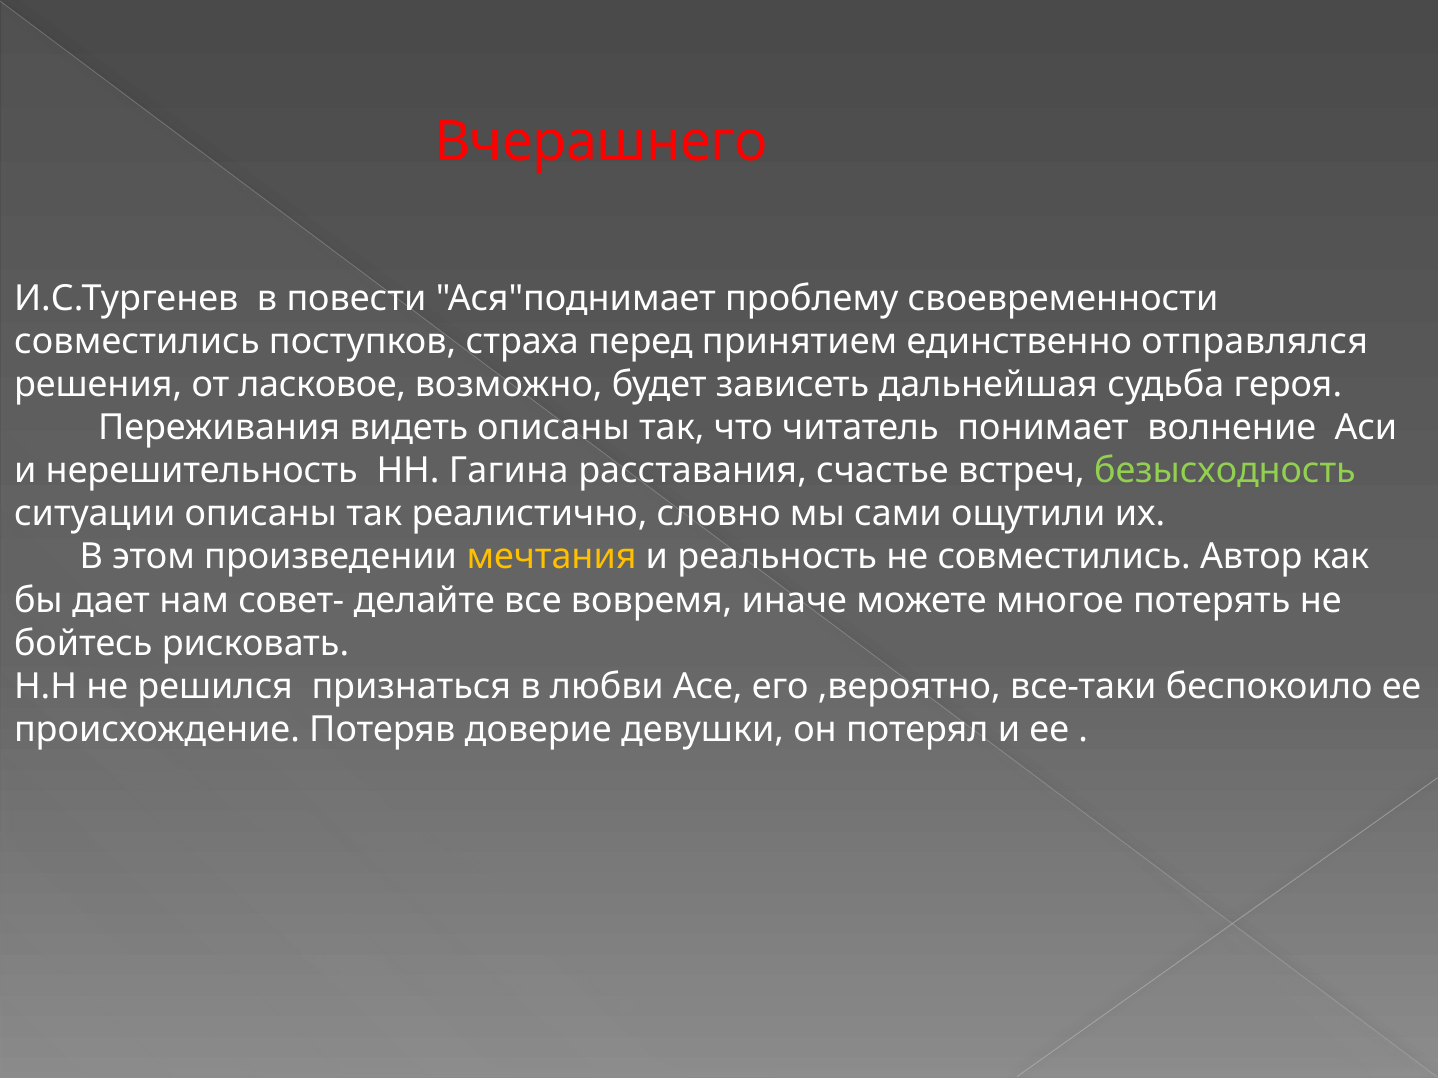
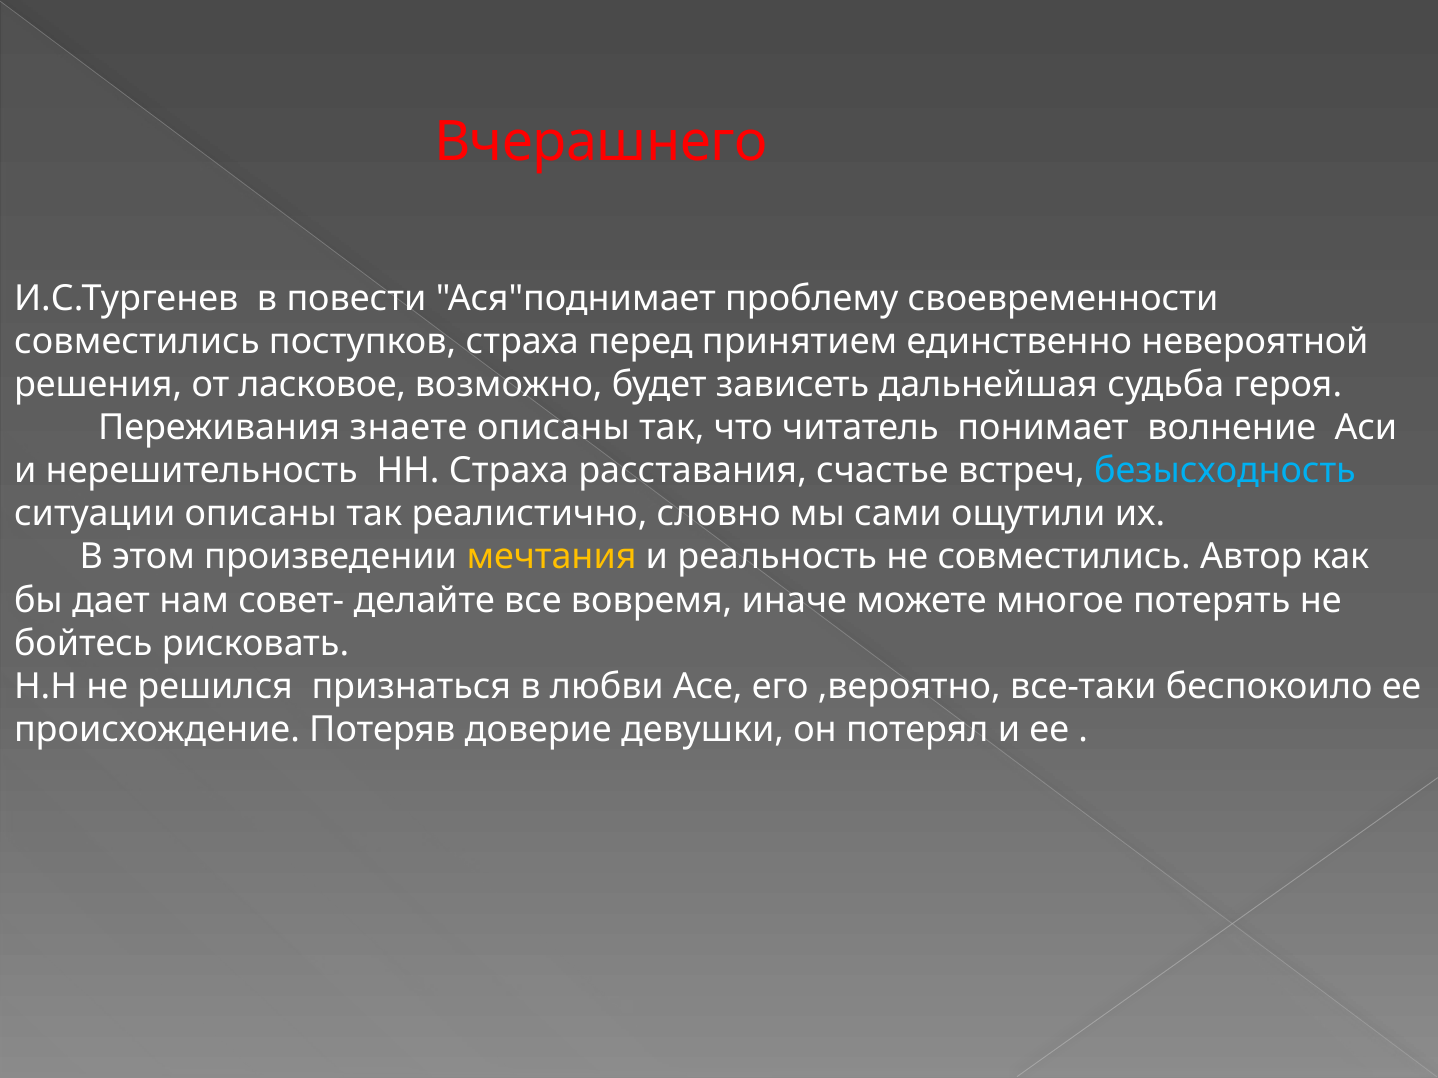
отправлялся: отправлялся -> невероятной
видеть: видеть -> знаете
НН Гагина: Гагина -> Страха
безысходность colour: light green -> light blue
